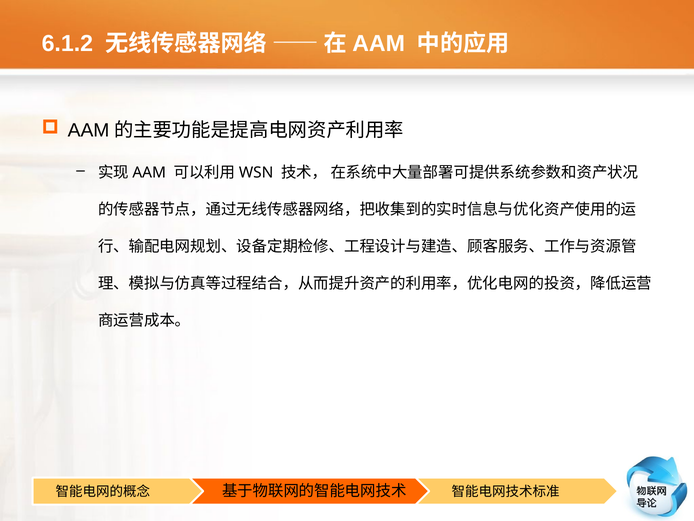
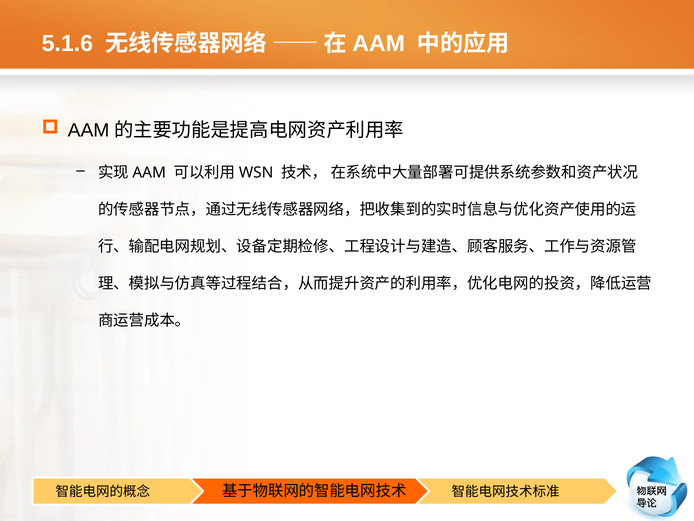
6.1.2: 6.1.2 -> 5.1.6
